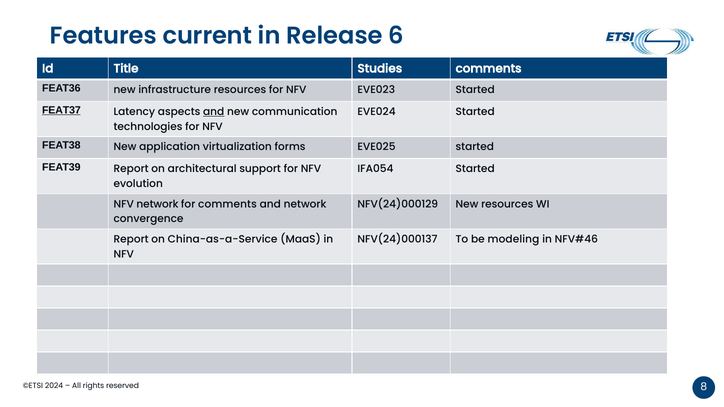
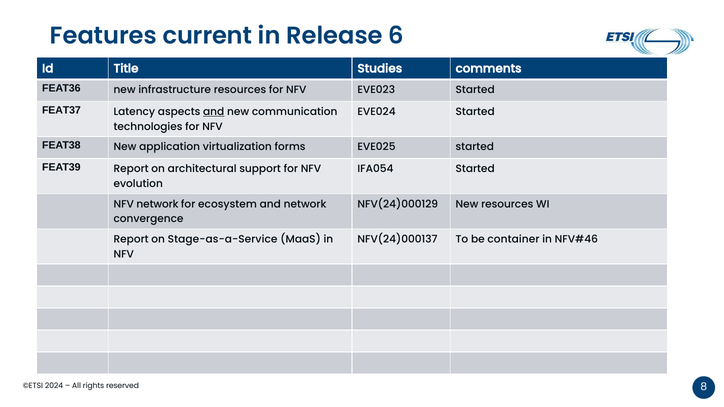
FEAT37 underline: present -> none
for comments: comments -> ecosystem
China-as-a-Service: China-as-a-Service -> Stage-as-a-Service
modeling: modeling -> container
